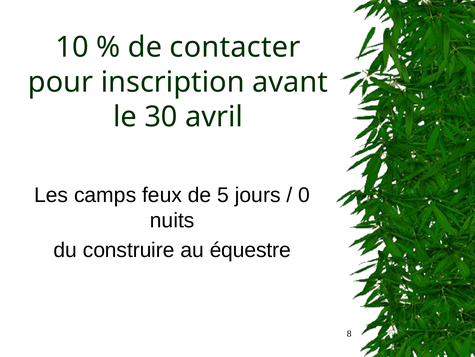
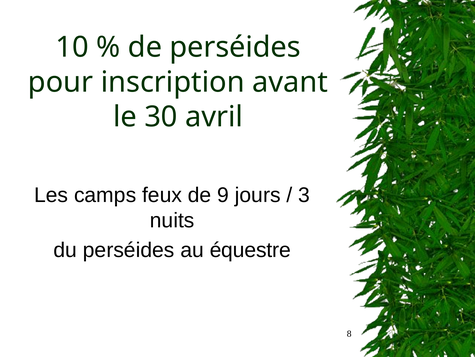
de contacter: contacter -> perséides
5: 5 -> 9
0: 0 -> 3
du construire: construire -> perséides
